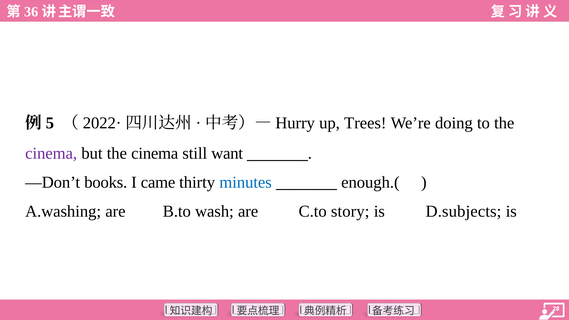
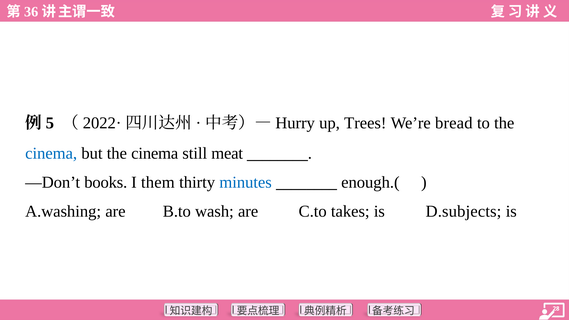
doing: doing -> bread
cinema at (51, 153) colour: purple -> blue
want: want -> meat
came: came -> them
story: story -> takes
